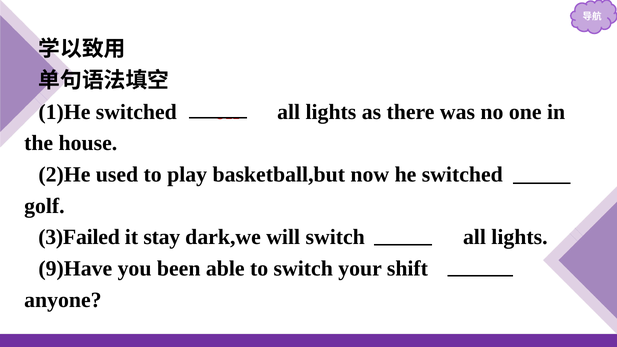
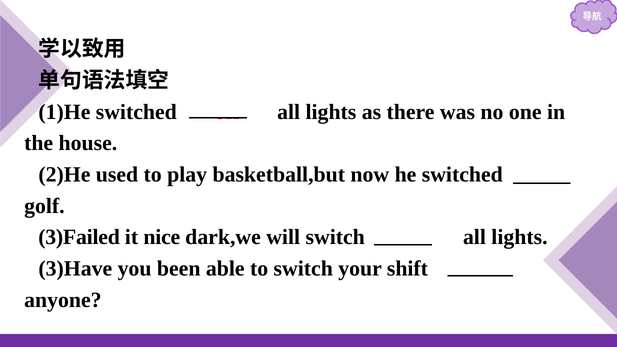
stay: stay -> nice
9)Have: 9)Have -> 3)Have
